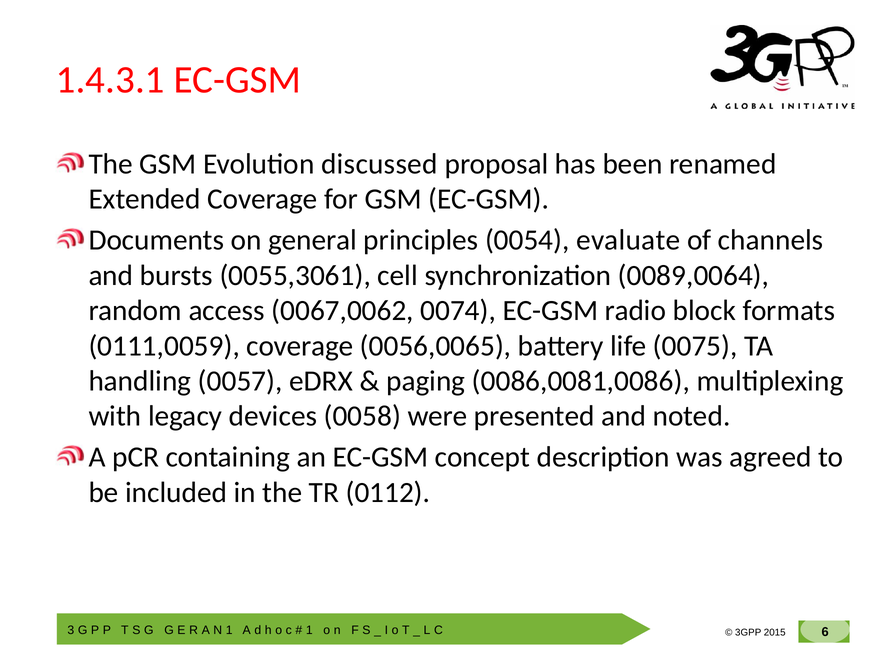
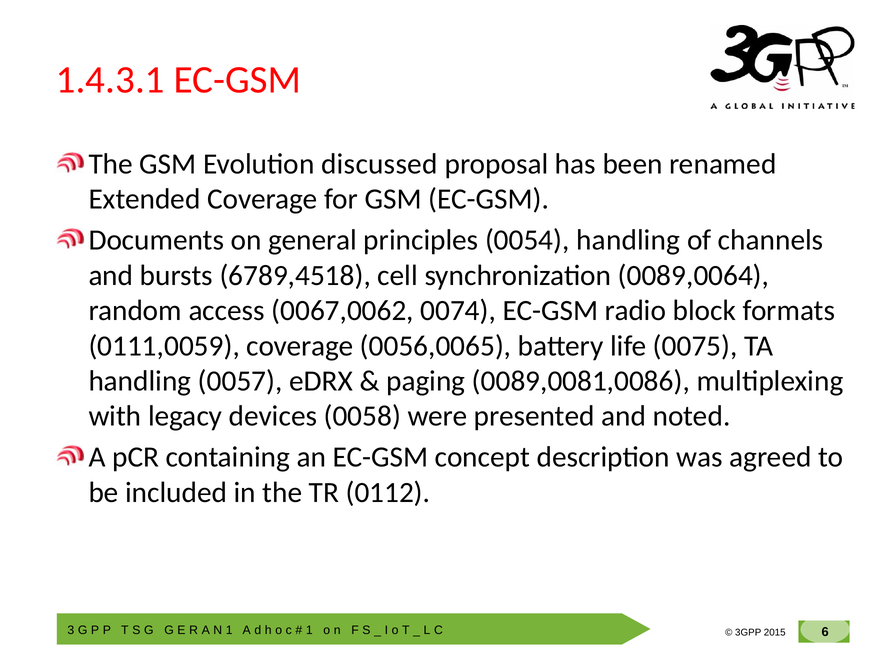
0054 evaluate: evaluate -> handling
0055,3061: 0055,3061 -> 6789,4518
0086,0081,0086: 0086,0081,0086 -> 0089,0081,0086
